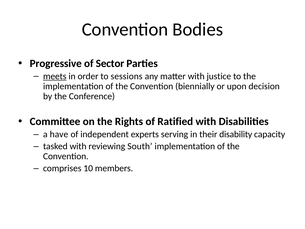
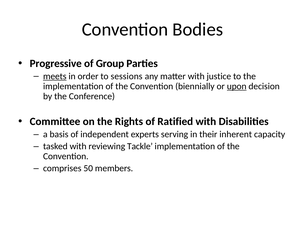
Sector: Sector -> Group
upon underline: none -> present
have: have -> basis
disability: disability -> inherent
South: South -> Tackle
10: 10 -> 50
